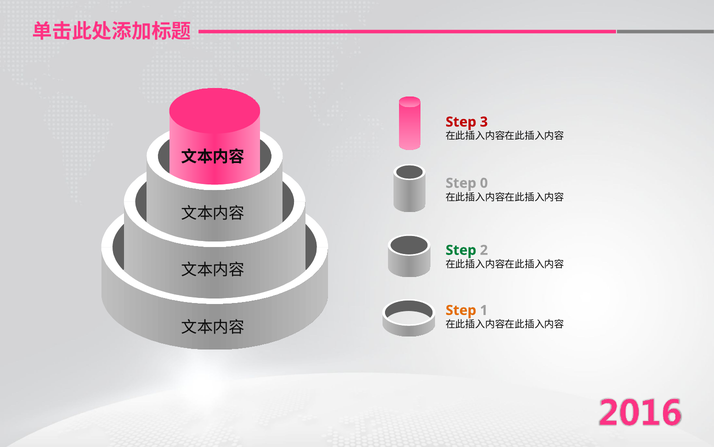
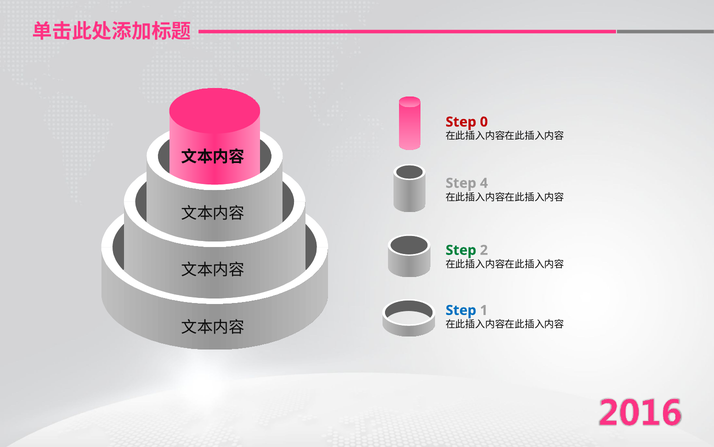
3: 3 -> 0
0: 0 -> 4
Step at (461, 310) colour: orange -> blue
